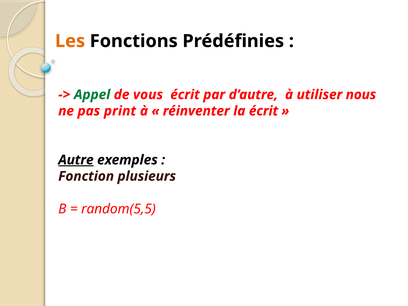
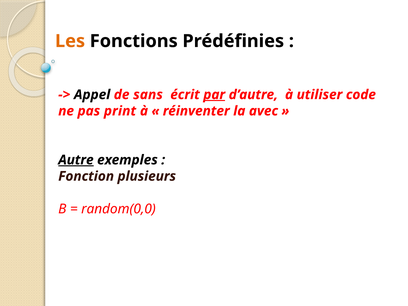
Appel colour: green -> black
vous: vous -> sans
par underline: none -> present
nous: nous -> code
la écrit: écrit -> avec
random(5,5: random(5,5 -> random(0,0
